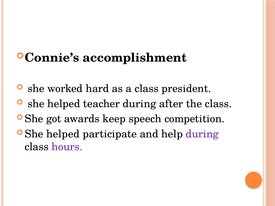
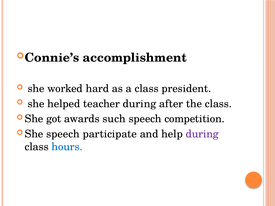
keep: keep -> such
helped at (63, 134): helped -> speech
hours colour: purple -> blue
